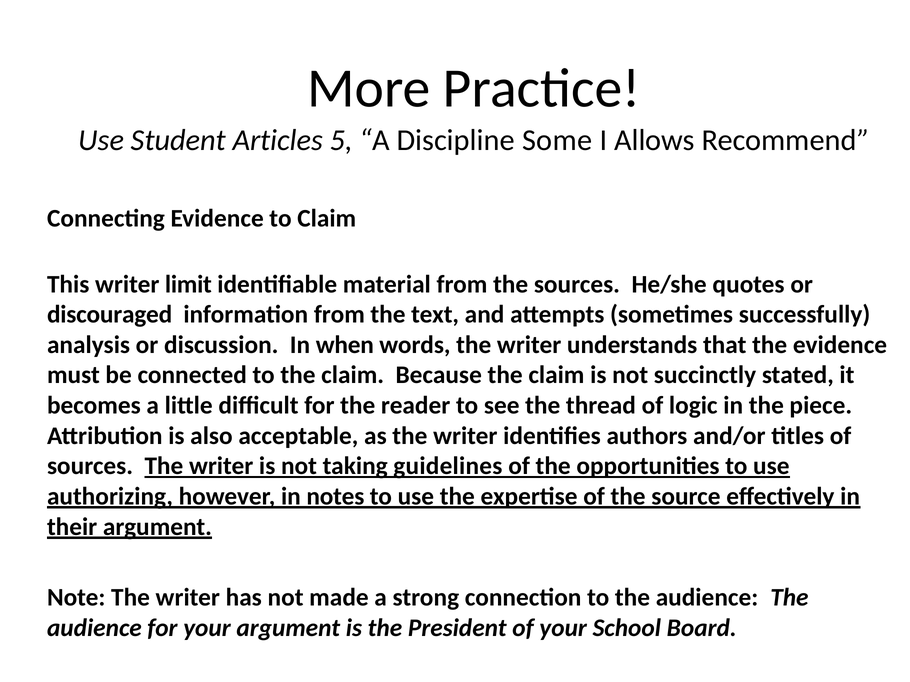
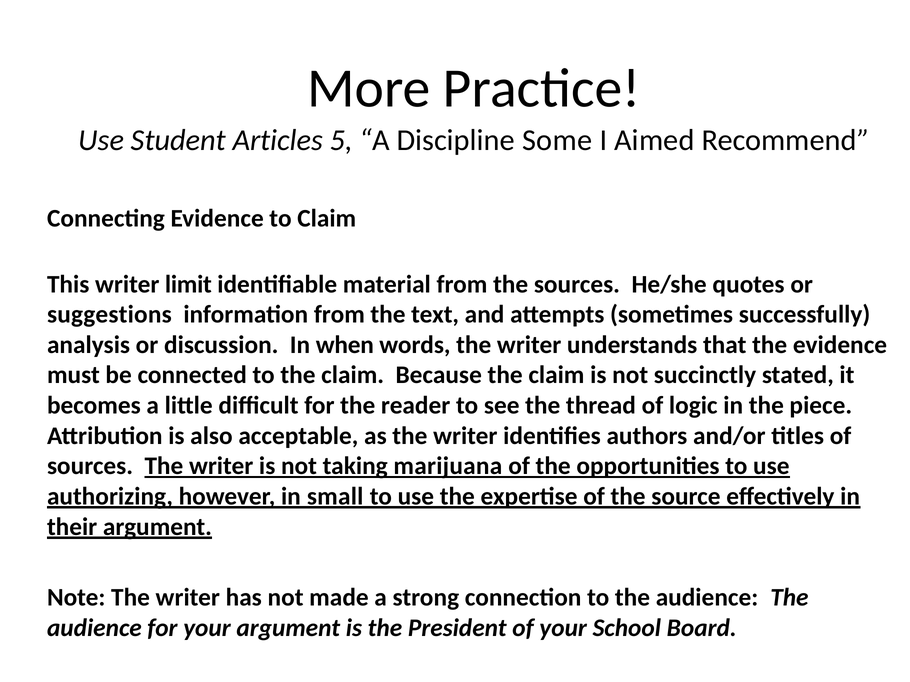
Allows: Allows -> Aimed
discouraged: discouraged -> suggestions
guidelines: guidelines -> marijuana
notes: notes -> small
